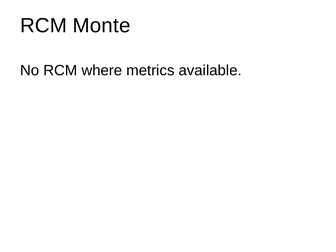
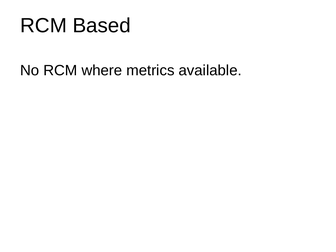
Monte: Monte -> Based
